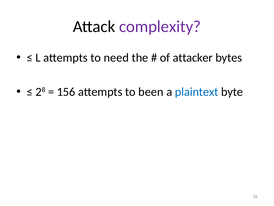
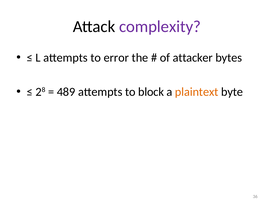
need: need -> error
156: 156 -> 489
been: been -> block
plaintext colour: blue -> orange
